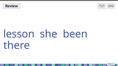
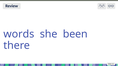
lesson: lesson -> words
